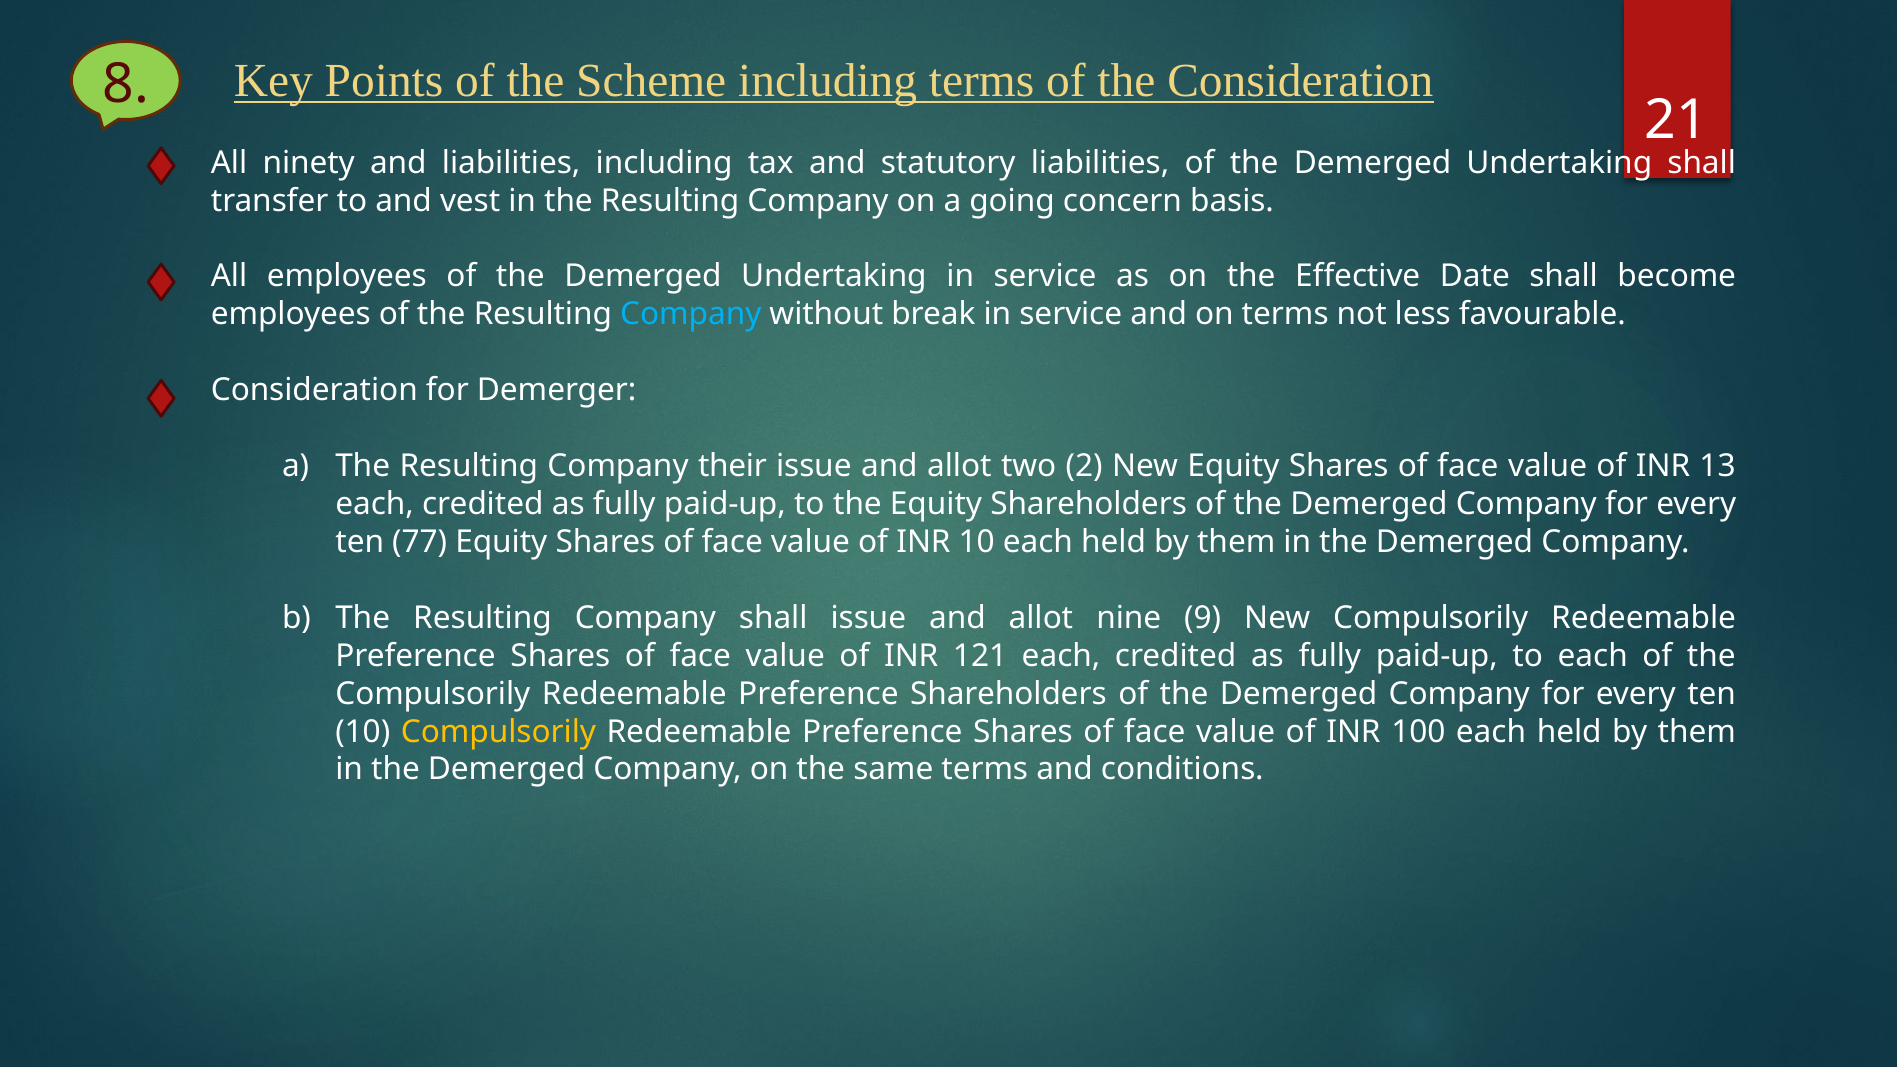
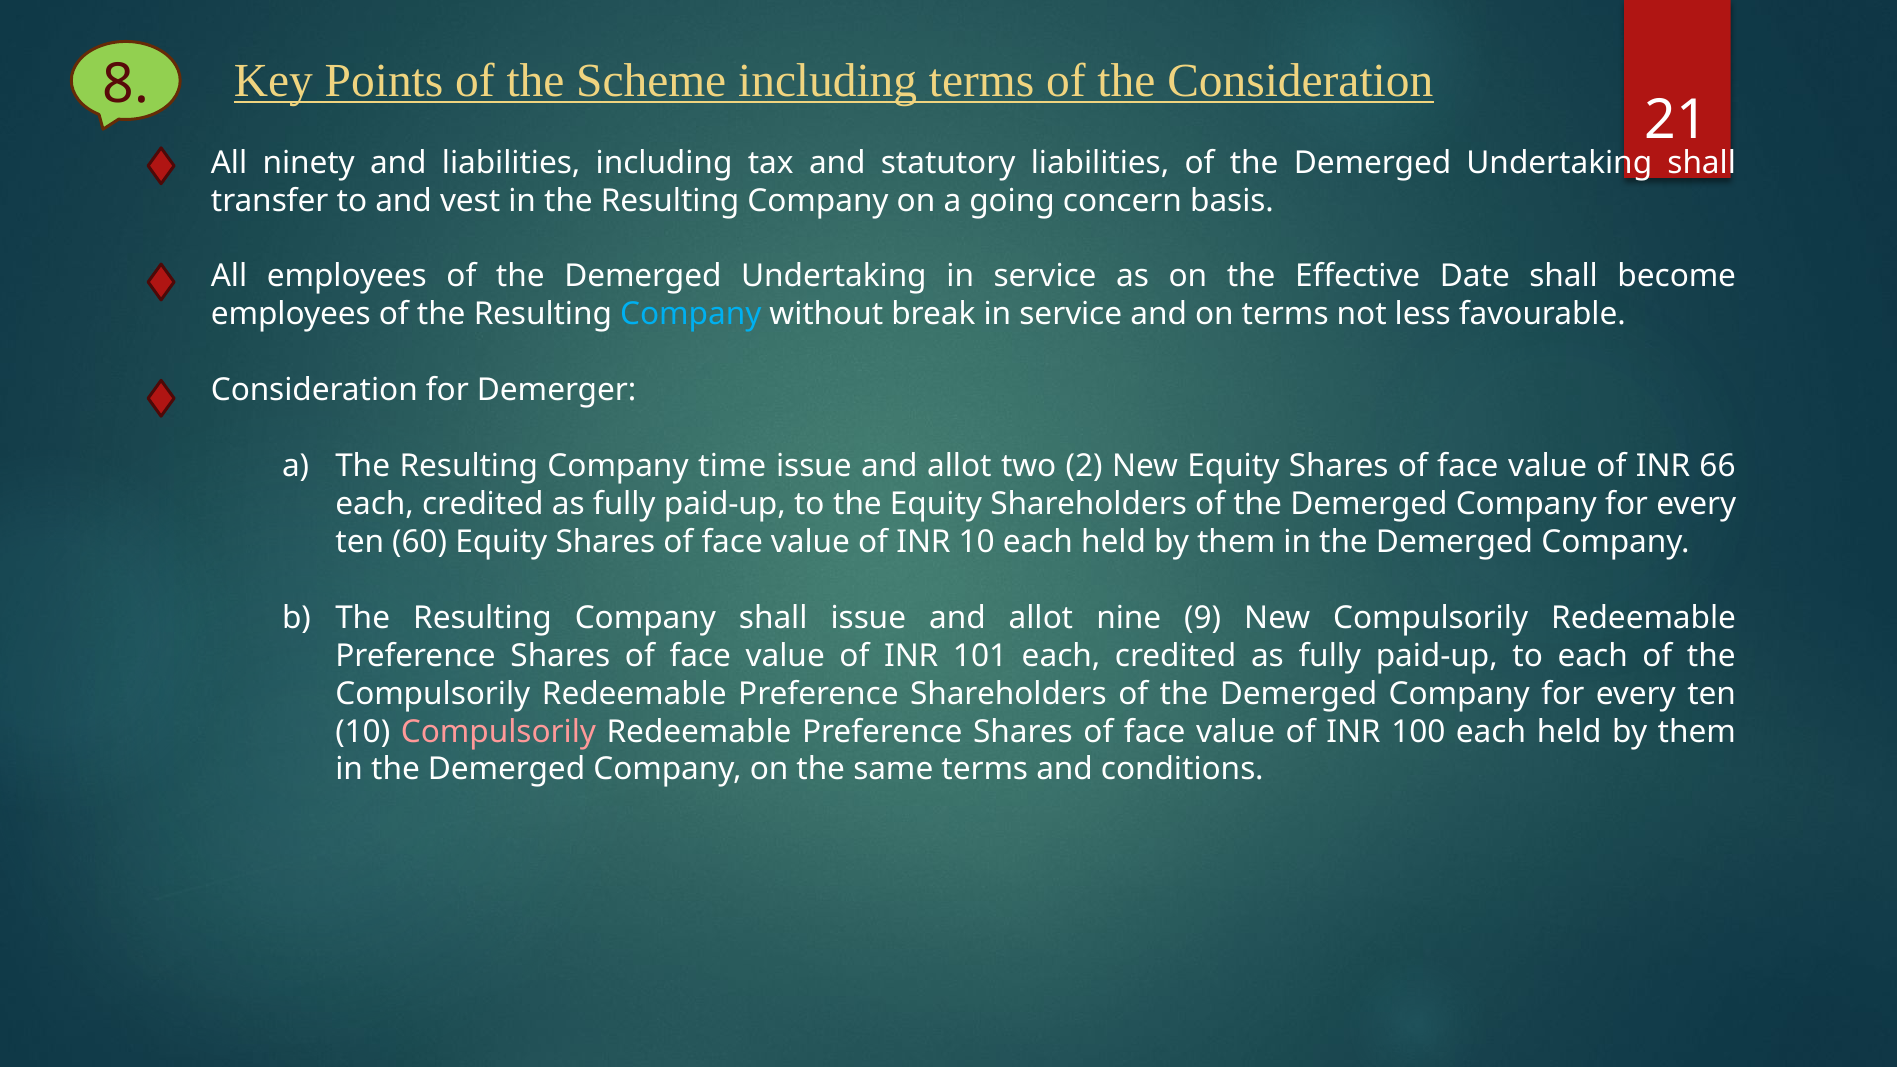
their: their -> time
13: 13 -> 66
77: 77 -> 60
121: 121 -> 101
Compulsorily at (498, 732) colour: yellow -> pink
